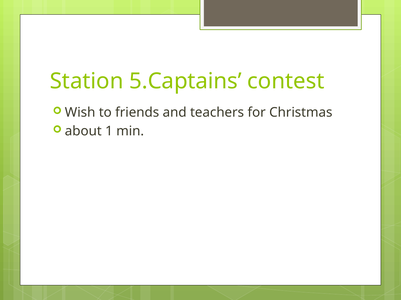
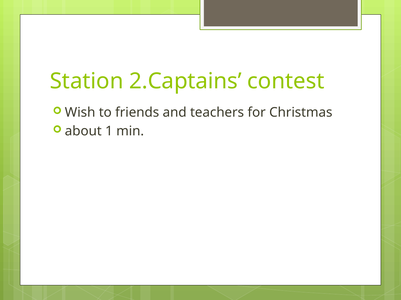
5.Captains: 5.Captains -> 2.Captains
